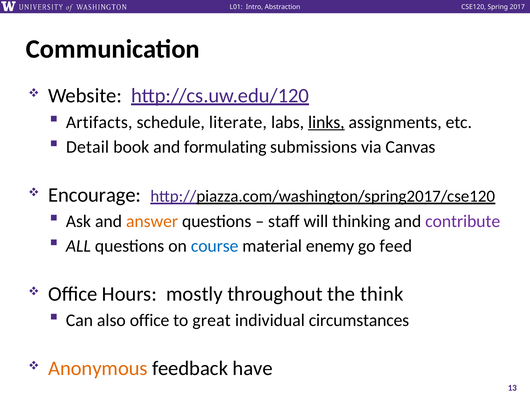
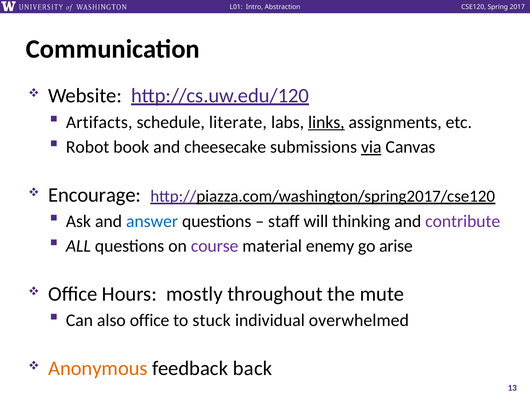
Detail: Detail -> Robot
formulating: formulating -> cheesecake
via underline: none -> present
answer colour: orange -> blue
course colour: blue -> purple
feed: feed -> arise
think: think -> mute
great: great -> stuck
circumstances: circumstances -> overwhelmed
have: have -> back
